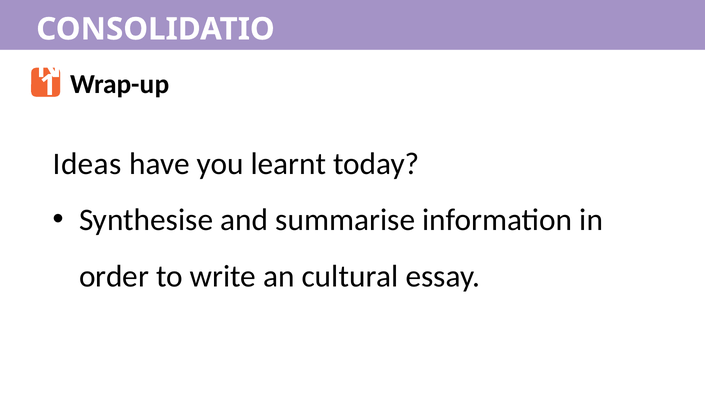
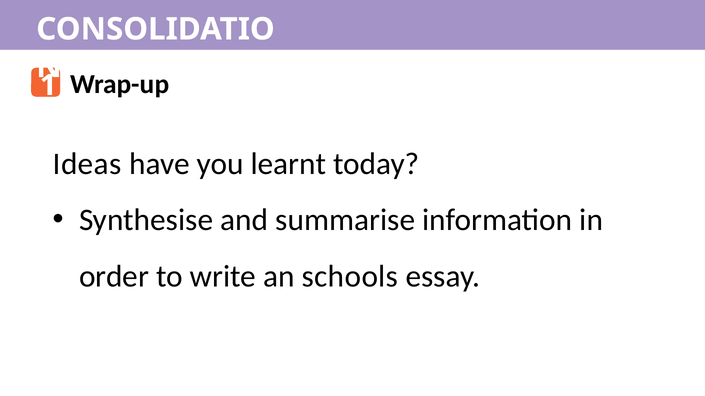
cultural: cultural -> schools
